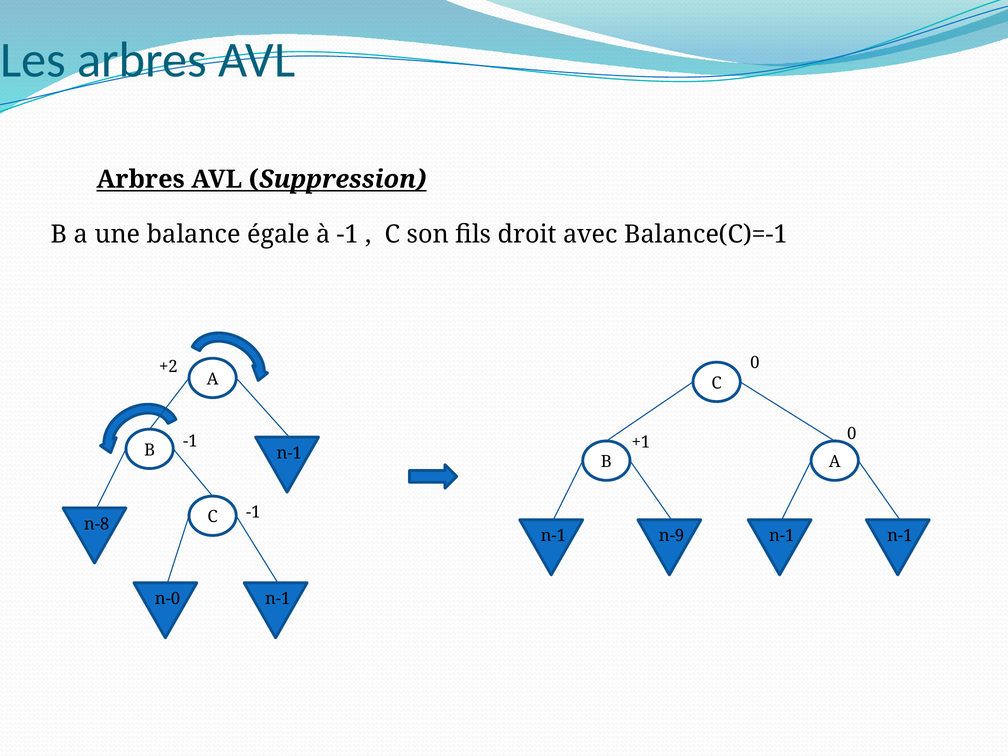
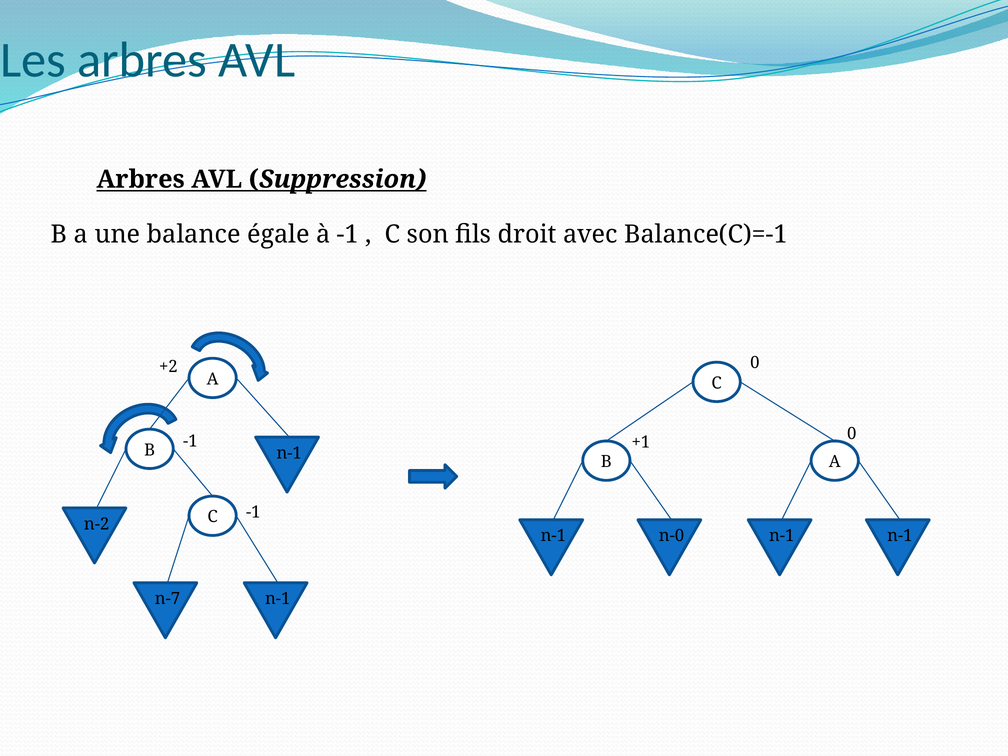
n-8: n-8 -> n-2
n-9: n-9 -> n-0
n-0: n-0 -> n-7
